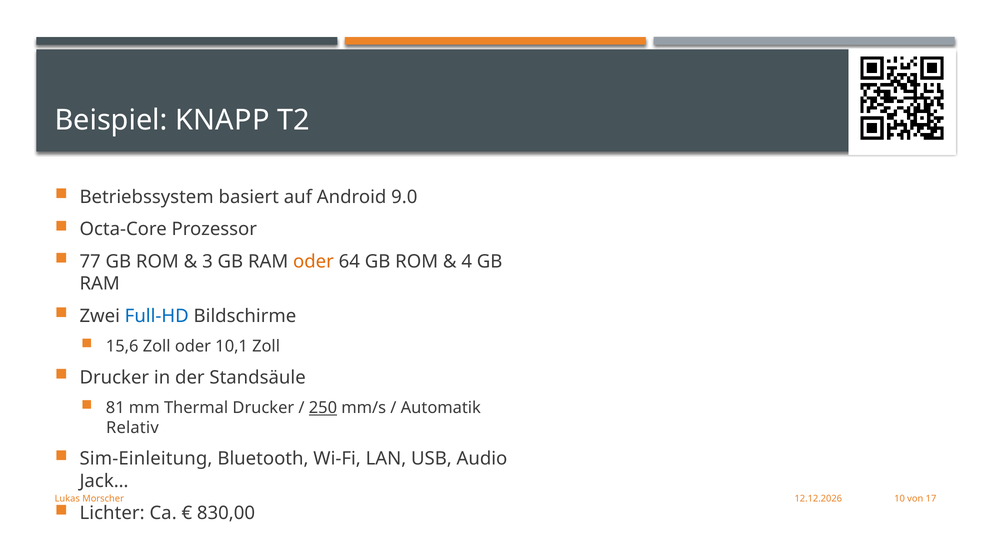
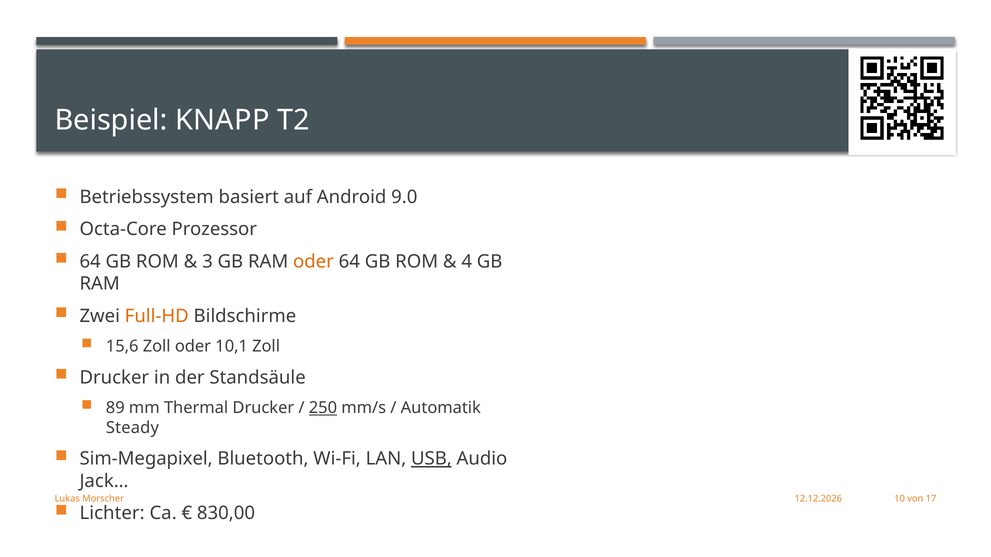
77 at (90, 262): 77 -> 64
Full-HD colour: blue -> orange
81: 81 -> 89
Relativ: Relativ -> Steady
Sim-Einleitung: Sim-Einleitung -> Sim-Megapixel
USB underline: none -> present
